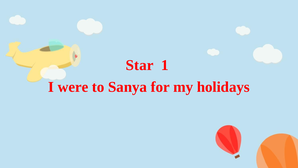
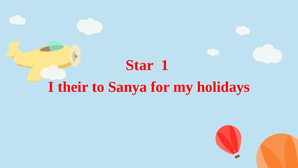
were: were -> their
